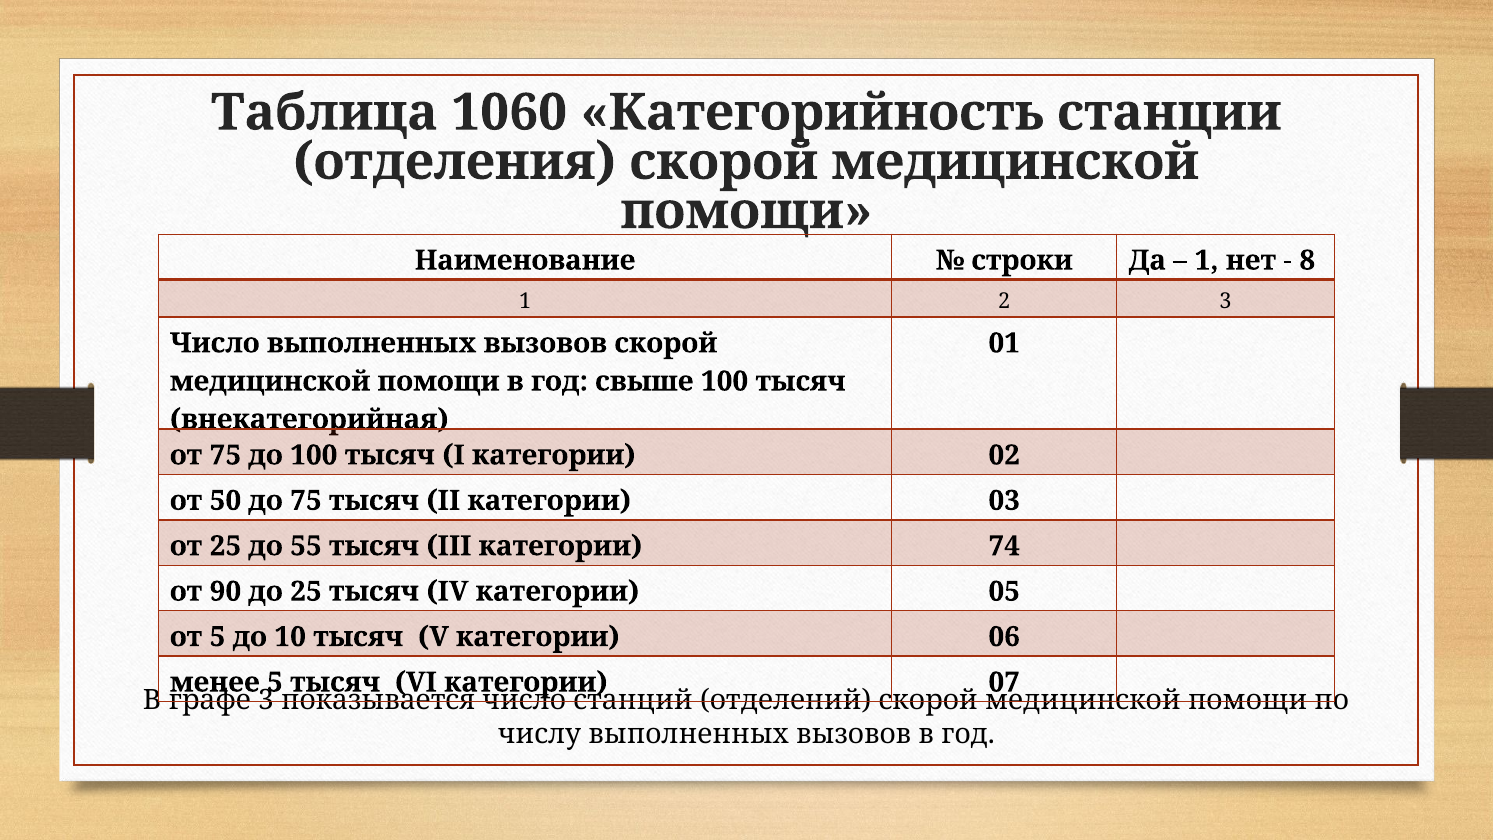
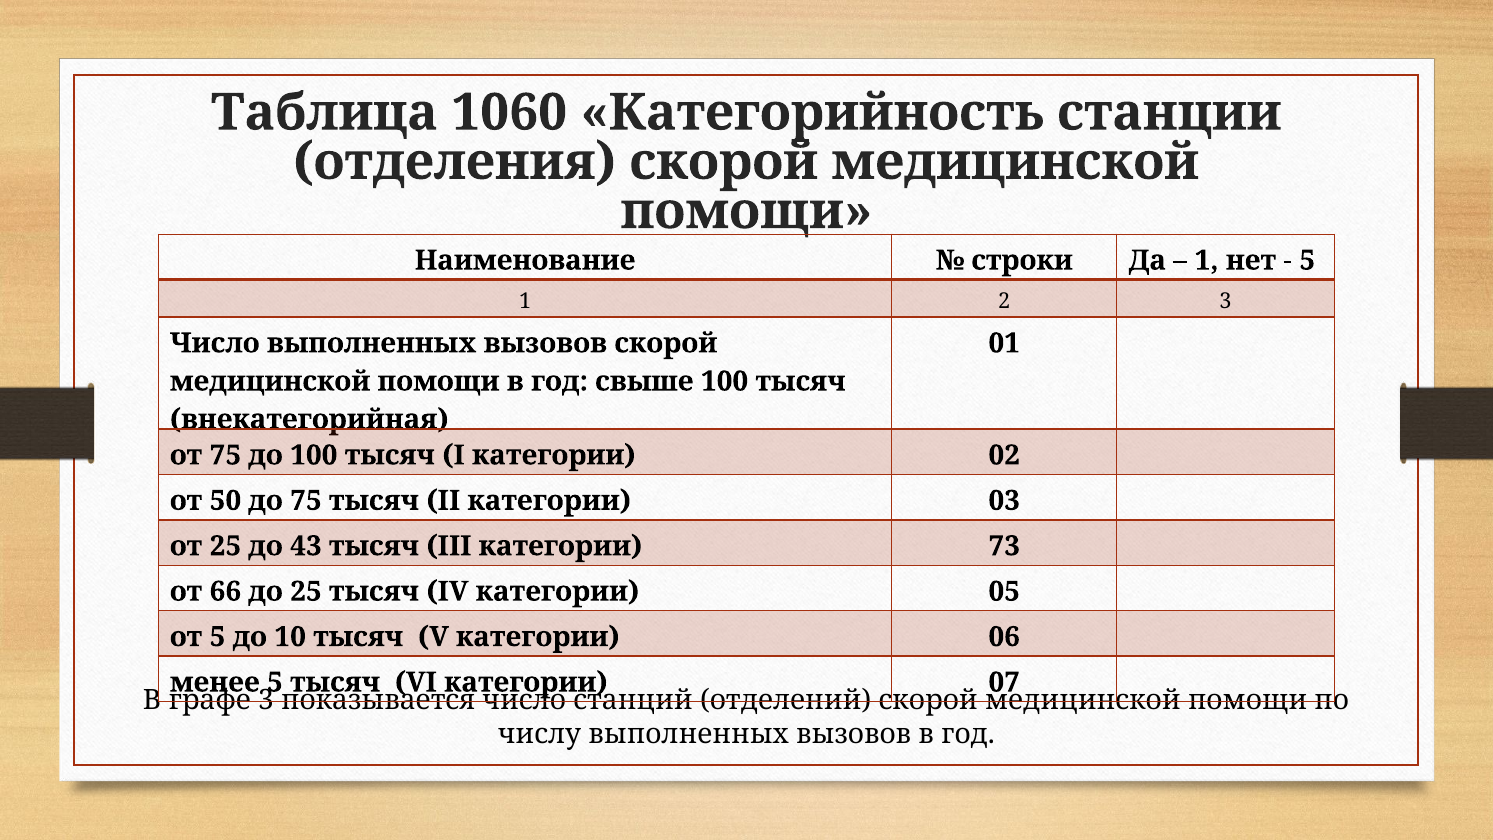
8 at (1307, 260): 8 -> 5
55: 55 -> 43
74: 74 -> 73
90: 90 -> 66
